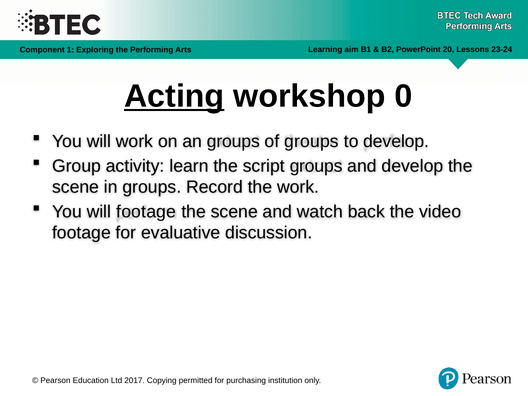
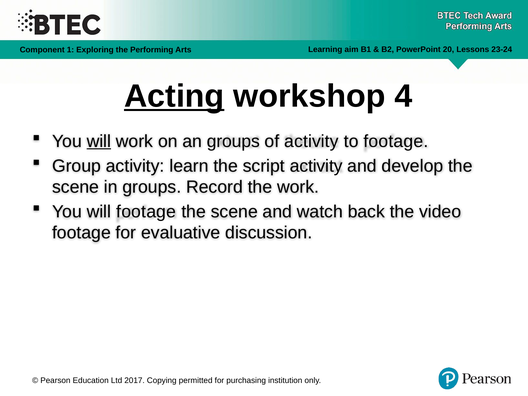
0: 0 -> 4
will at (99, 141) underline: none -> present
of groups: groups -> activity
to develop: develop -> footage
script groups: groups -> activity
